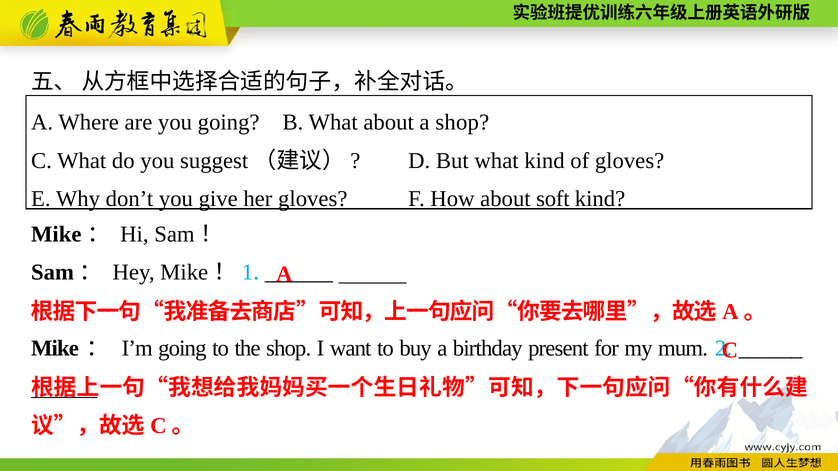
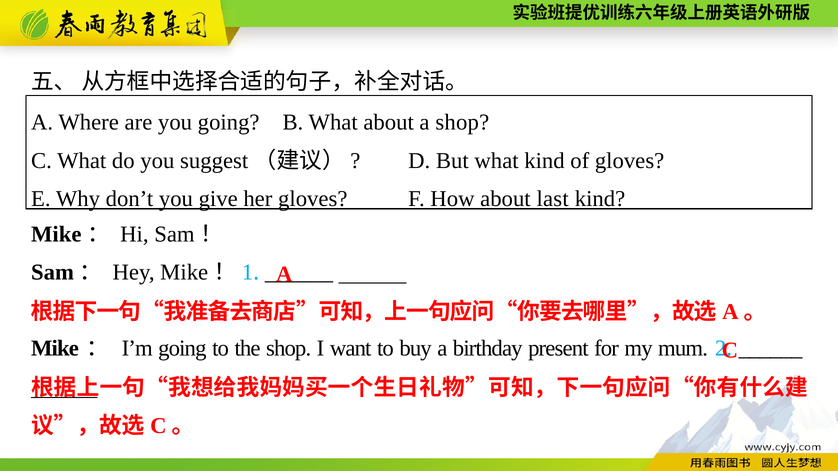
soft: soft -> last
